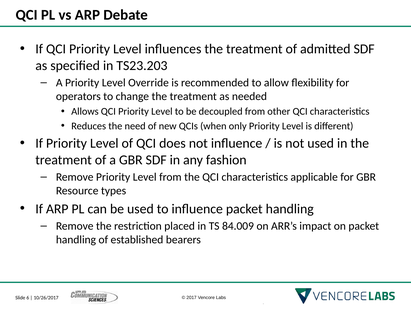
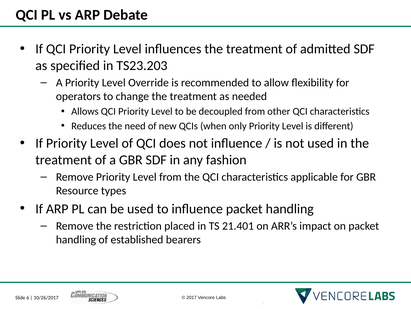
84.009: 84.009 -> 21.401
